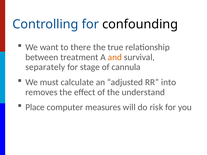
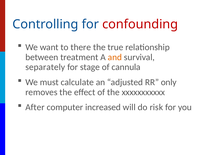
confounding colour: black -> red
into: into -> only
understand: understand -> xxxxxxxxxxx
Place: Place -> After
measures: measures -> increased
